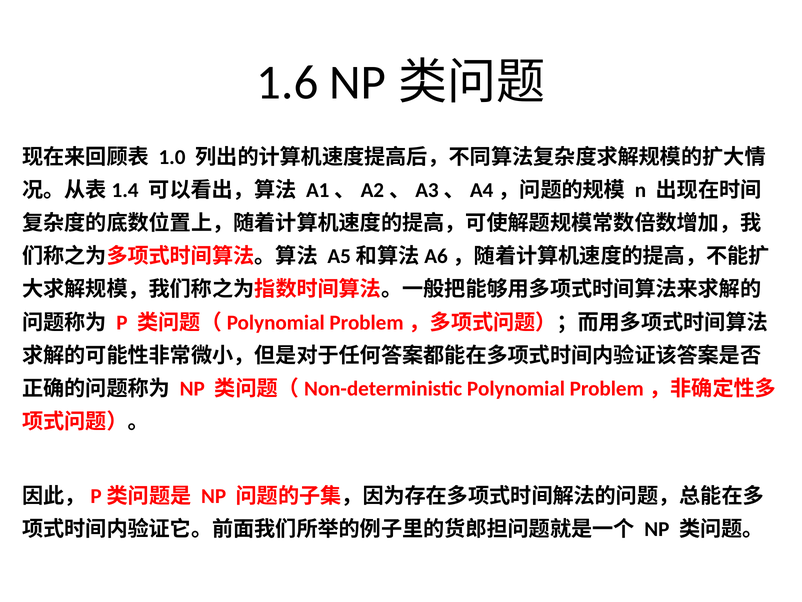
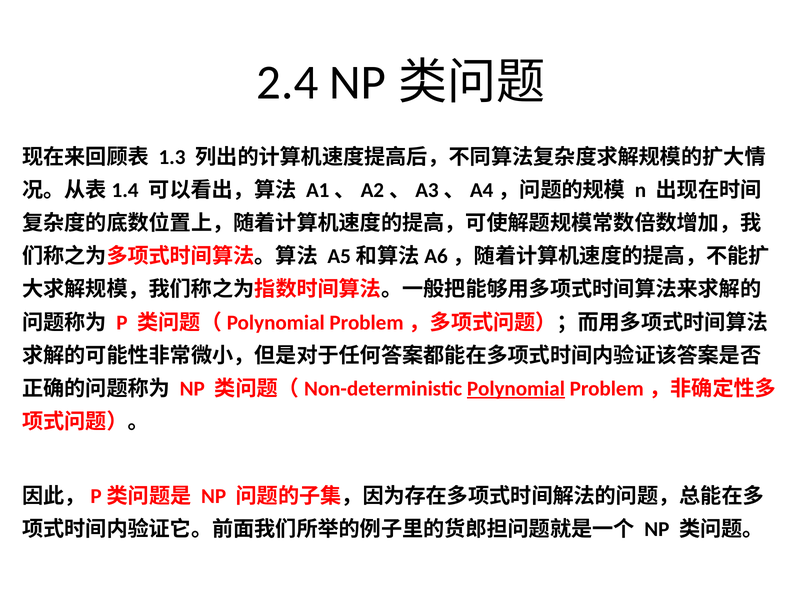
1.6: 1.6 -> 2.4
1.0: 1.0 -> 1.3
Polynomial underline: none -> present
